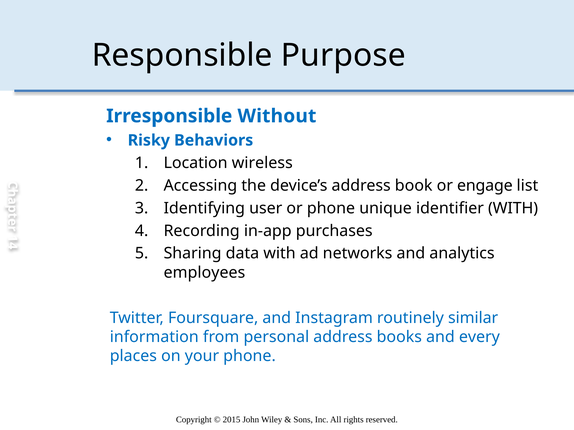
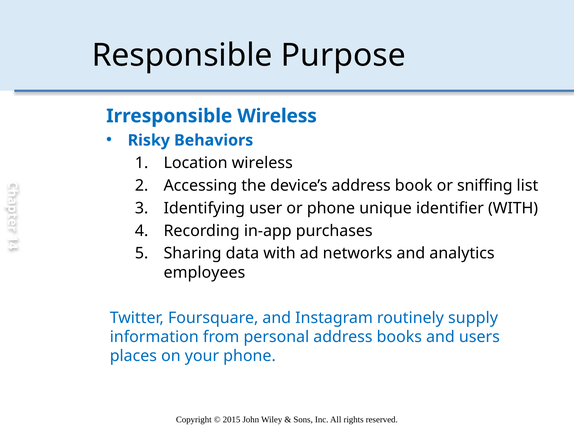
Irresponsible Without: Without -> Wireless
engage: engage -> sniffing
similar: similar -> supply
every: every -> users
